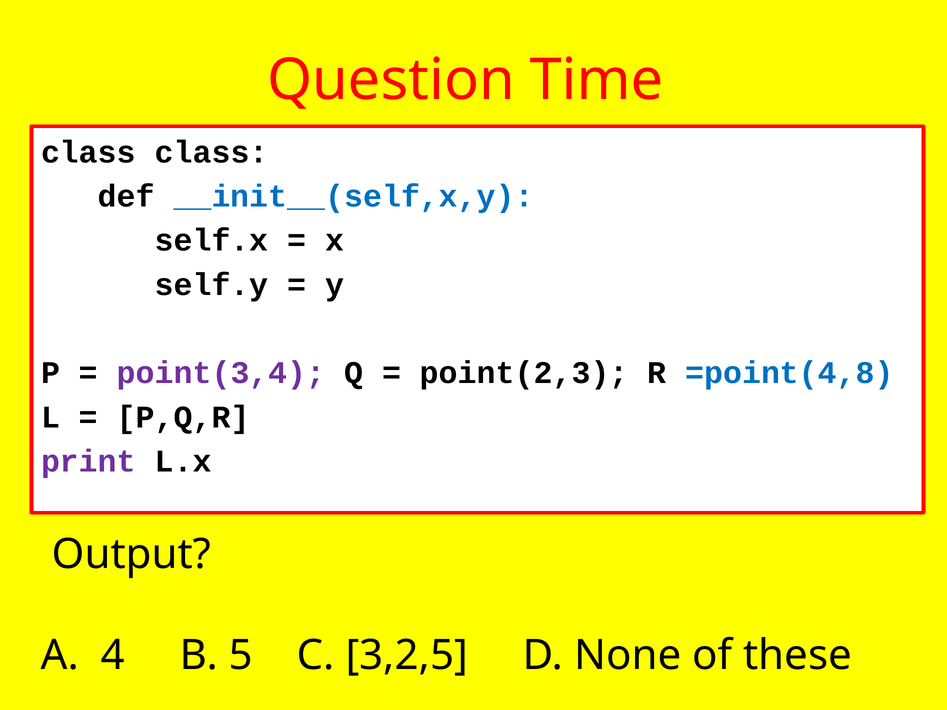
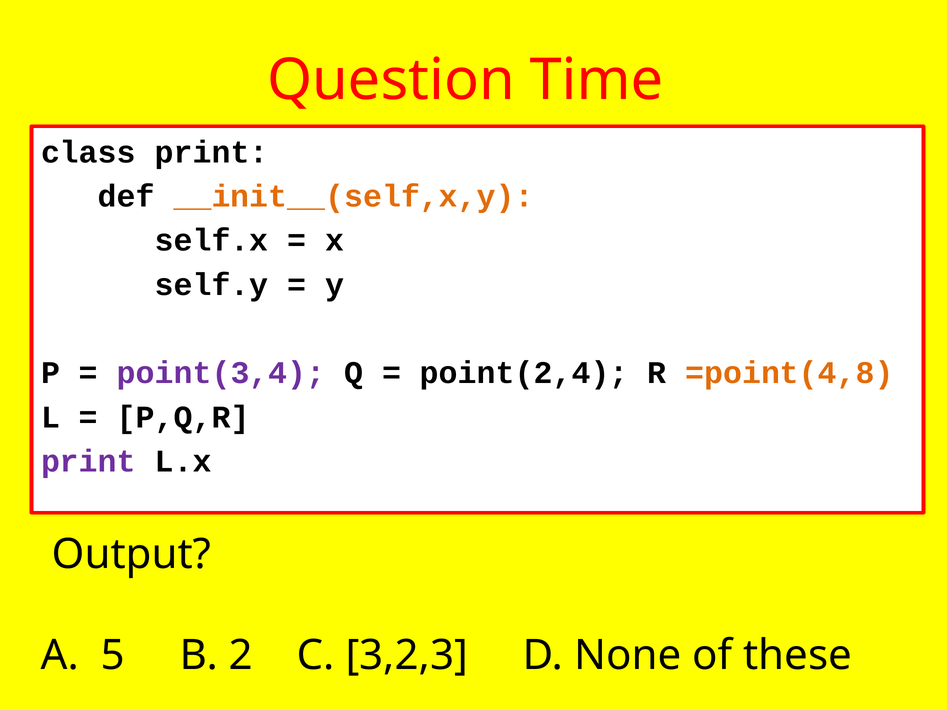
class class: class -> print
__init__(self,x,y colour: blue -> orange
point(2,3: point(2,3 -> point(2,4
=point(4,8 colour: blue -> orange
4: 4 -> 5
5: 5 -> 2
3,2,5: 3,2,5 -> 3,2,3
